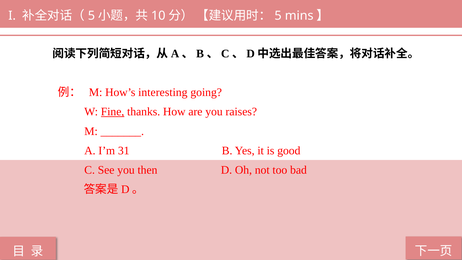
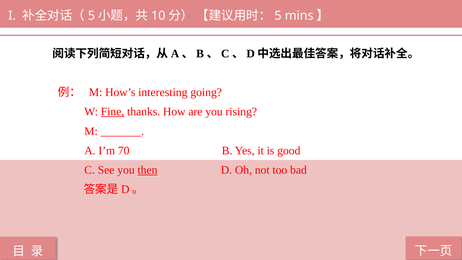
raises: raises -> rising
31: 31 -> 70
then underline: none -> present
